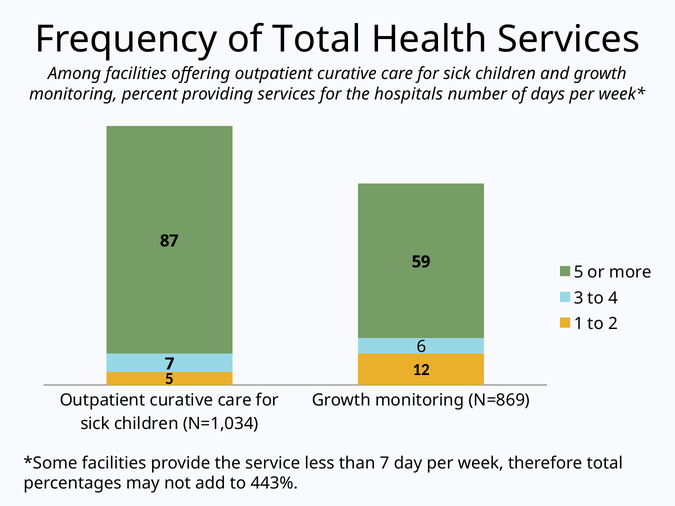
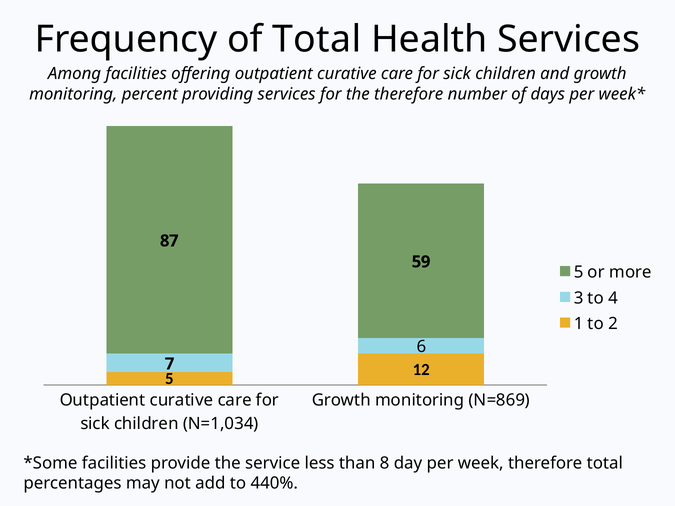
the hospitals: hospitals -> therefore
than 7: 7 -> 8
443%: 443% -> 440%
